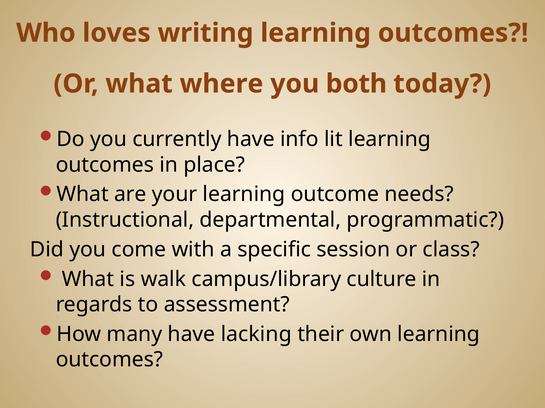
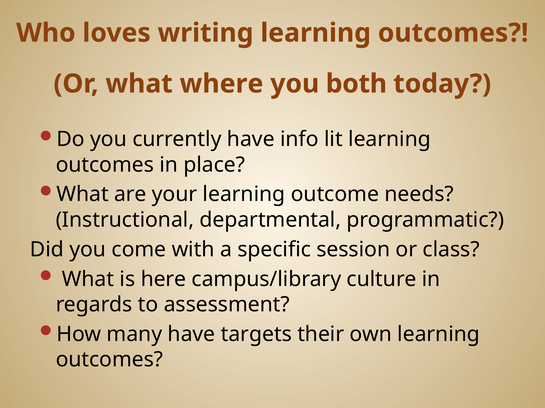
walk: walk -> here
lacking: lacking -> targets
